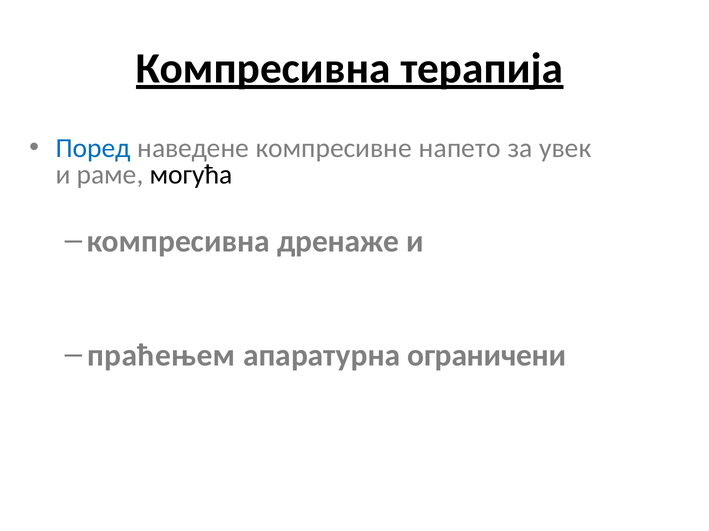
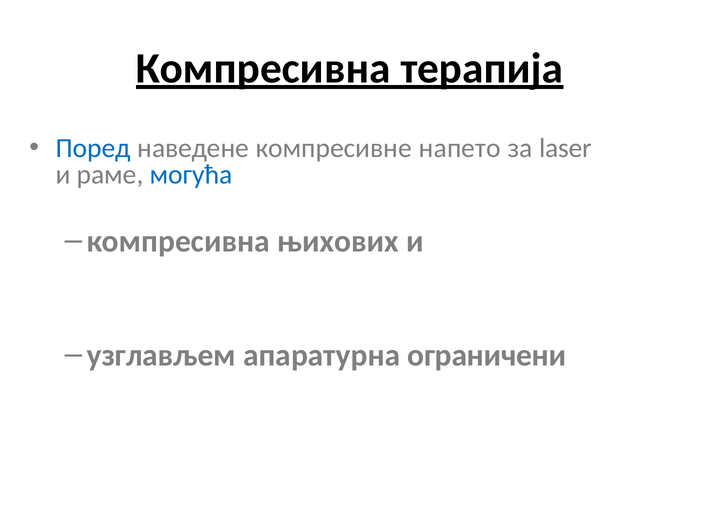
увек: увек -> laser
могућа colour: black -> blue
дренаже: дренаже -> њихових
праћењем: праћењем -> узглављем
